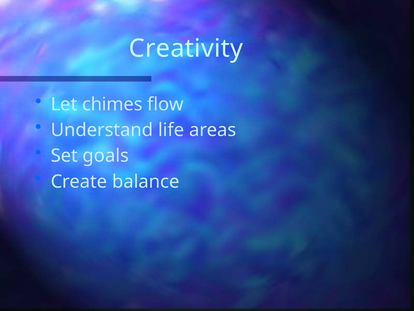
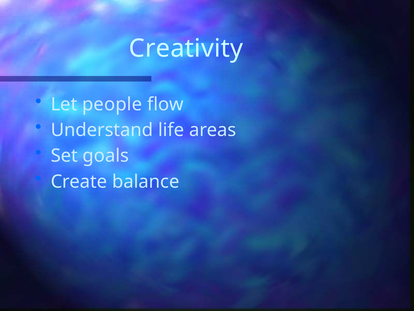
chimes: chimes -> people
